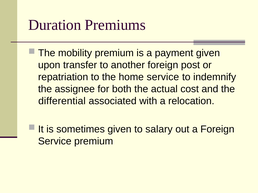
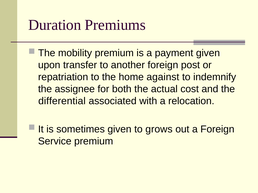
home service: service -> against
salary: salary -> grows
